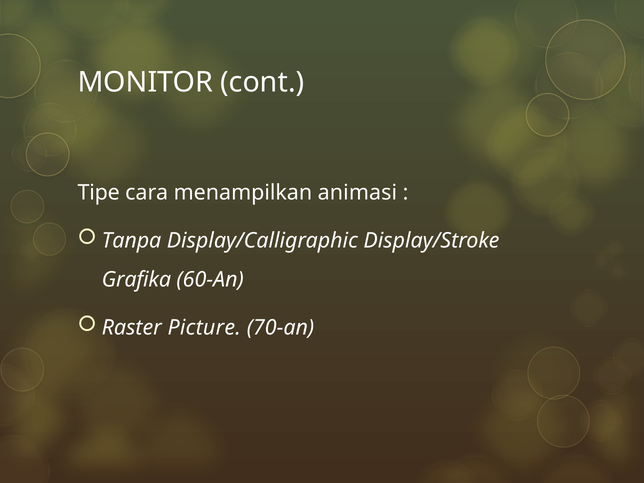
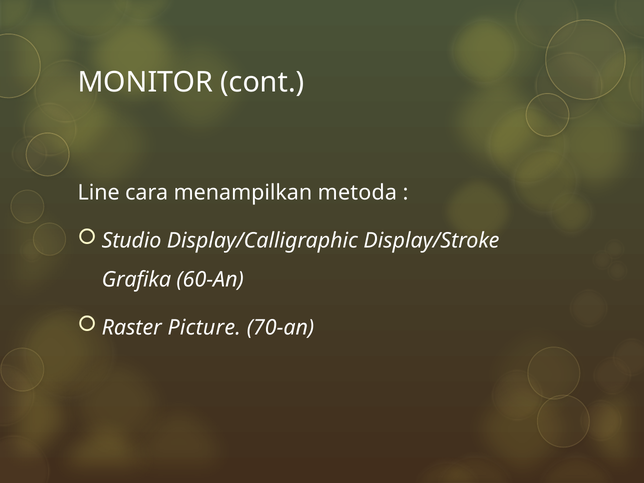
Tipe: Tipe -> Line
animasi: animasi -> metoda
Tanpa: Tanpa -> Studio
